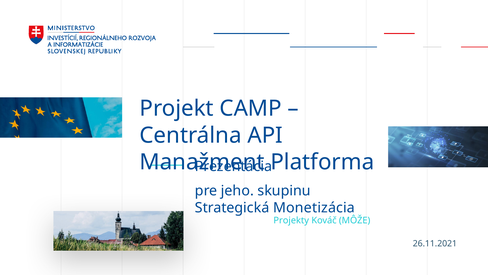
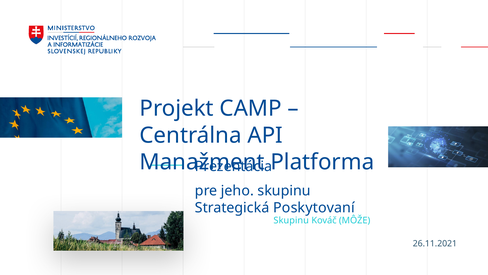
Monetizácia: Monetizácia -> Poskytovaní
Projekty at (291, 220): Projekty -> Skupinu
